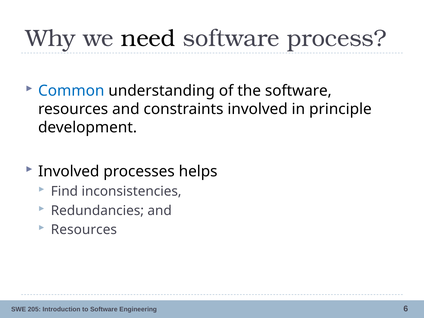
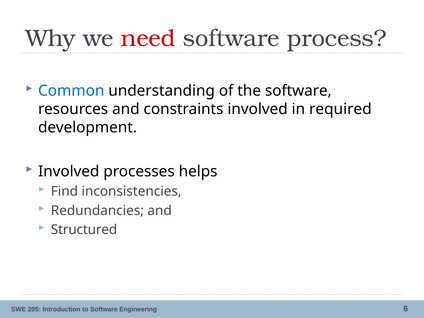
need colour: black -> red
principle: principle -> required
Resources at (84, 230): Resources -> Structured
